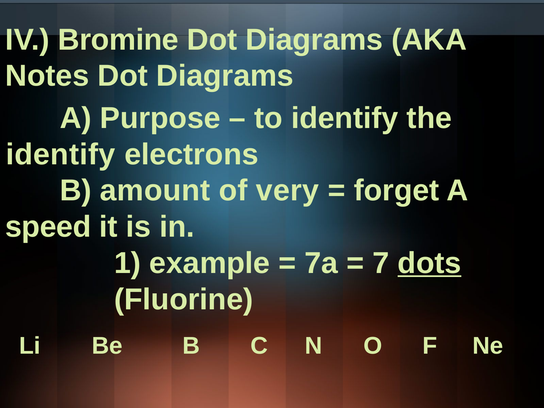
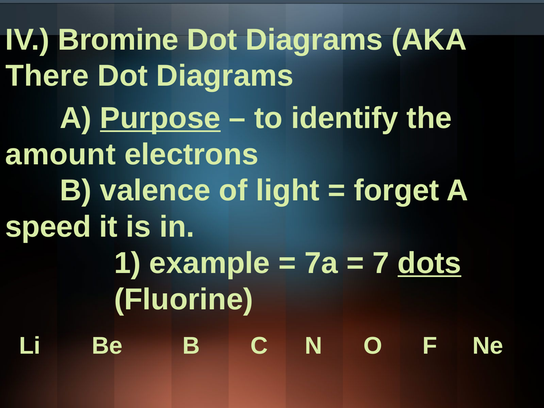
Notes: Notes -> There
Purpose underline: none -> present
identify at (61, 154): identify -> amount
amount: amount -> valence
very: very -> light
